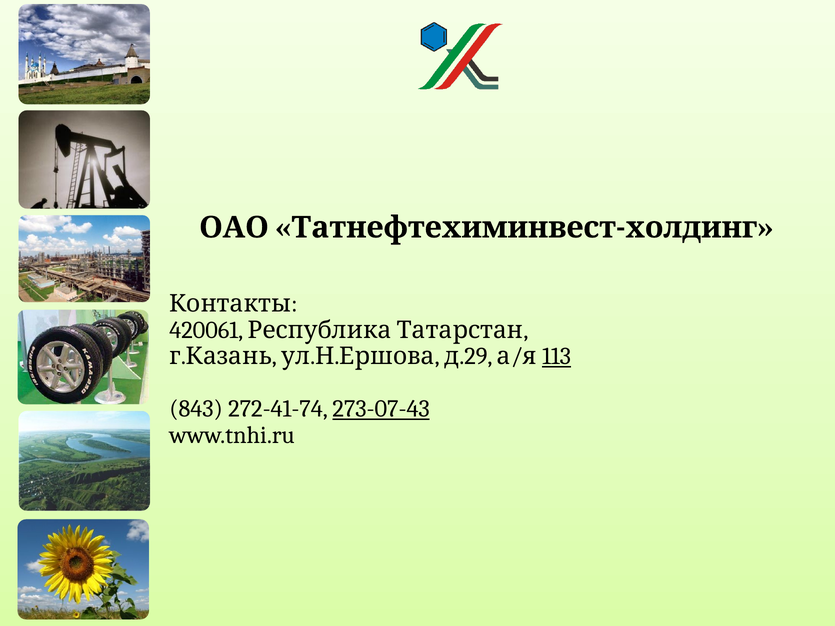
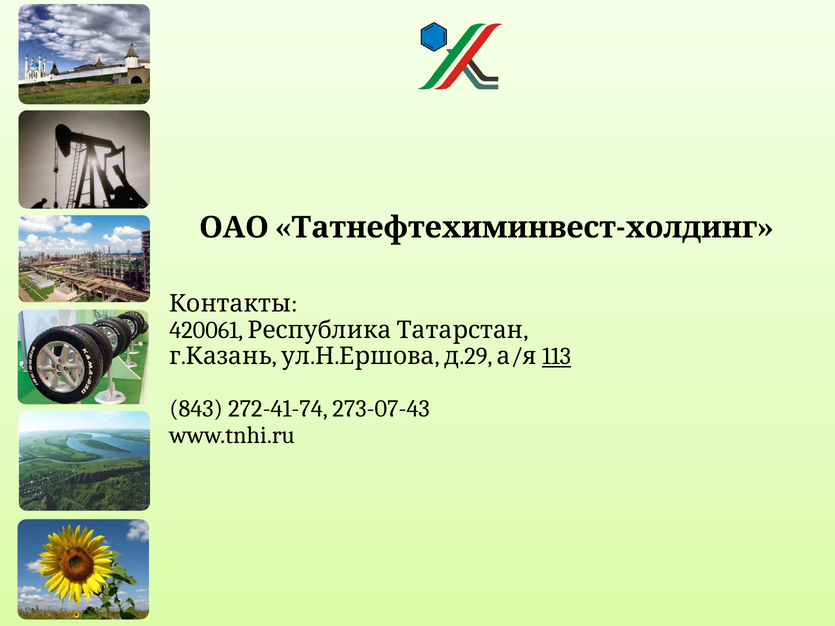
273-07-43 underline: present -> none
